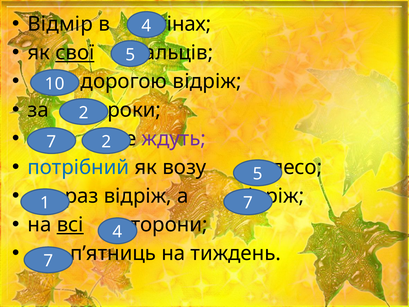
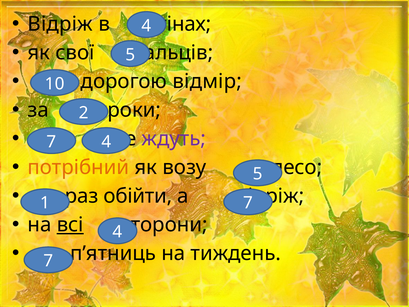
Відмір at (60, 24): Відмір -> Відріж
свої underline: present -> none
дорогою відріж: відріж -> відмір
2 at (106, 142): 2 -> 4
потрібний colour: blue -> orange
відріж at (138, 196): відріж -> обійти
